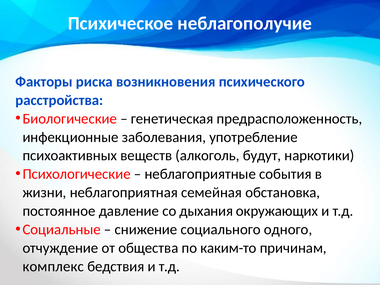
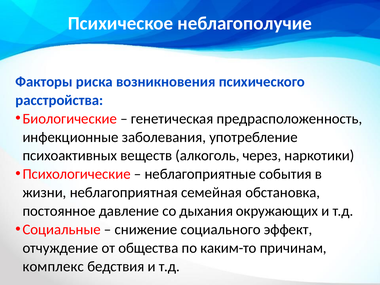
будут: будут -> через
одного: одного -> эффект
